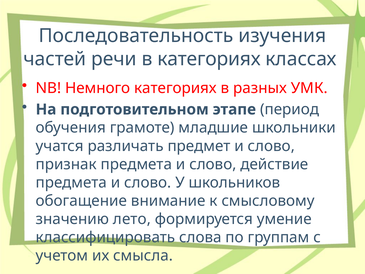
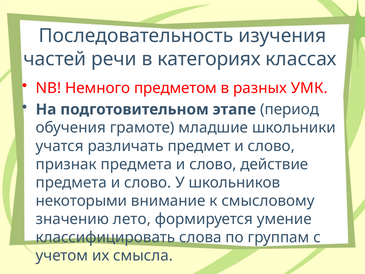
Немного категориях: категориях -> предметом
обогащение: обогащение -> некоторыми
